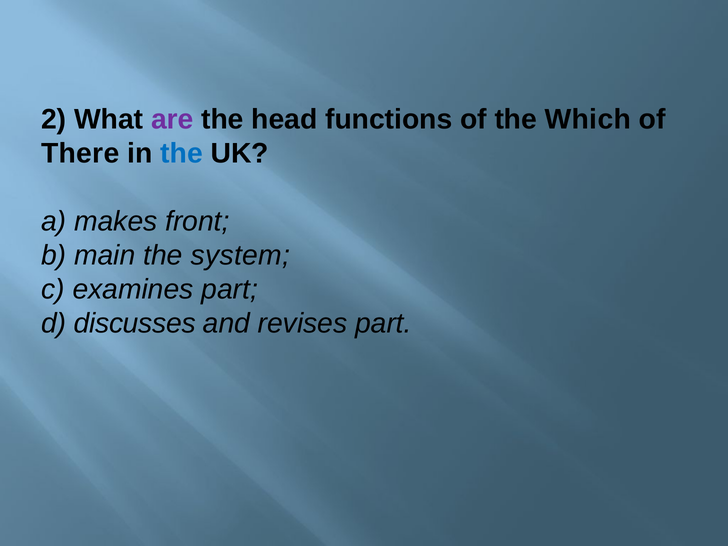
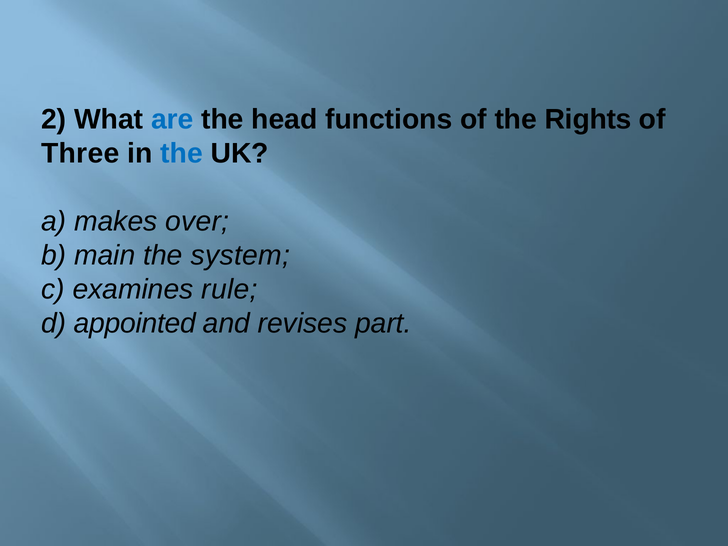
are colour: purple -> blue
Which: Which -> Rights
There: There -> Three
front: front -> over
examines part: part -> rule
discusses: discusses -> appointed
